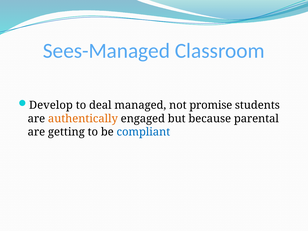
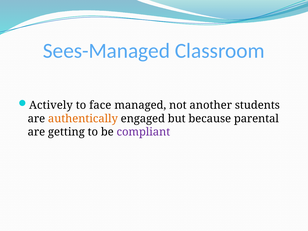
Develop: Develop -> Actively
deal: deal -> face
promise: promise -> another
compliant colour: blue -> purple
